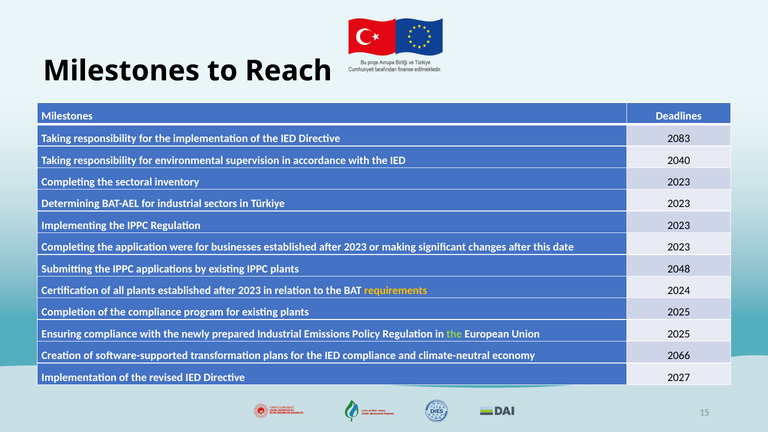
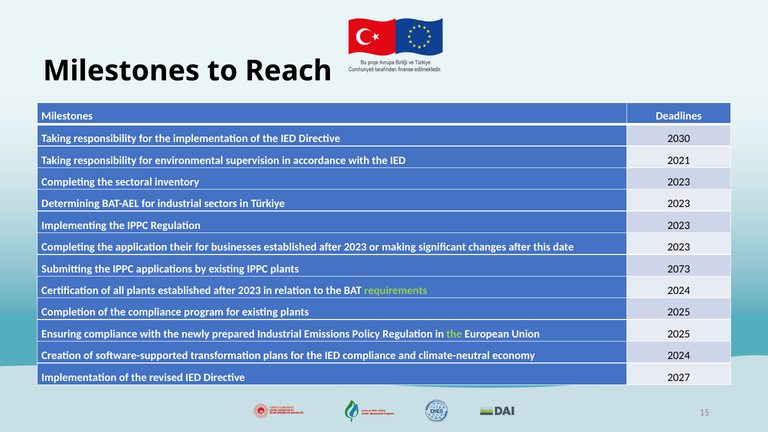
2083: 2083 -> 2030
2040: 2040 -> 2021
were: were -> their
2048: 2048 -> 2073
requirements colour: yellow -> light green
economy 2066: 2066 -> 2024
